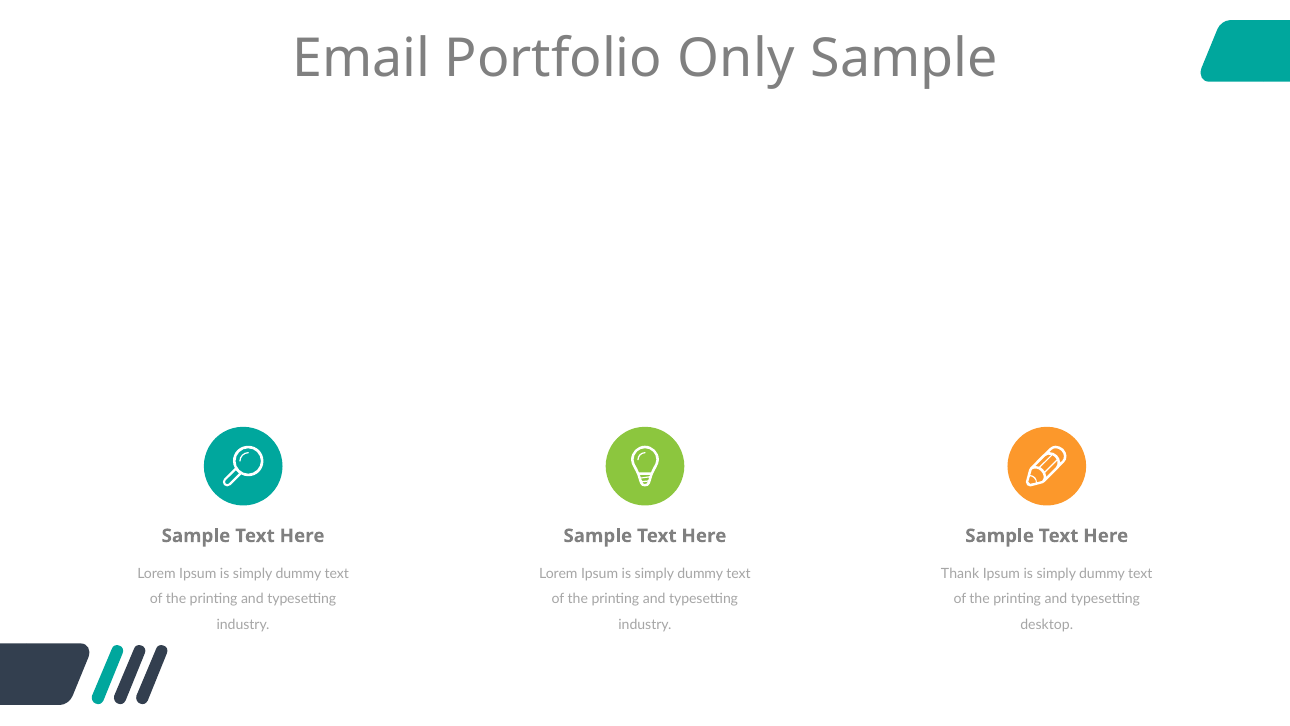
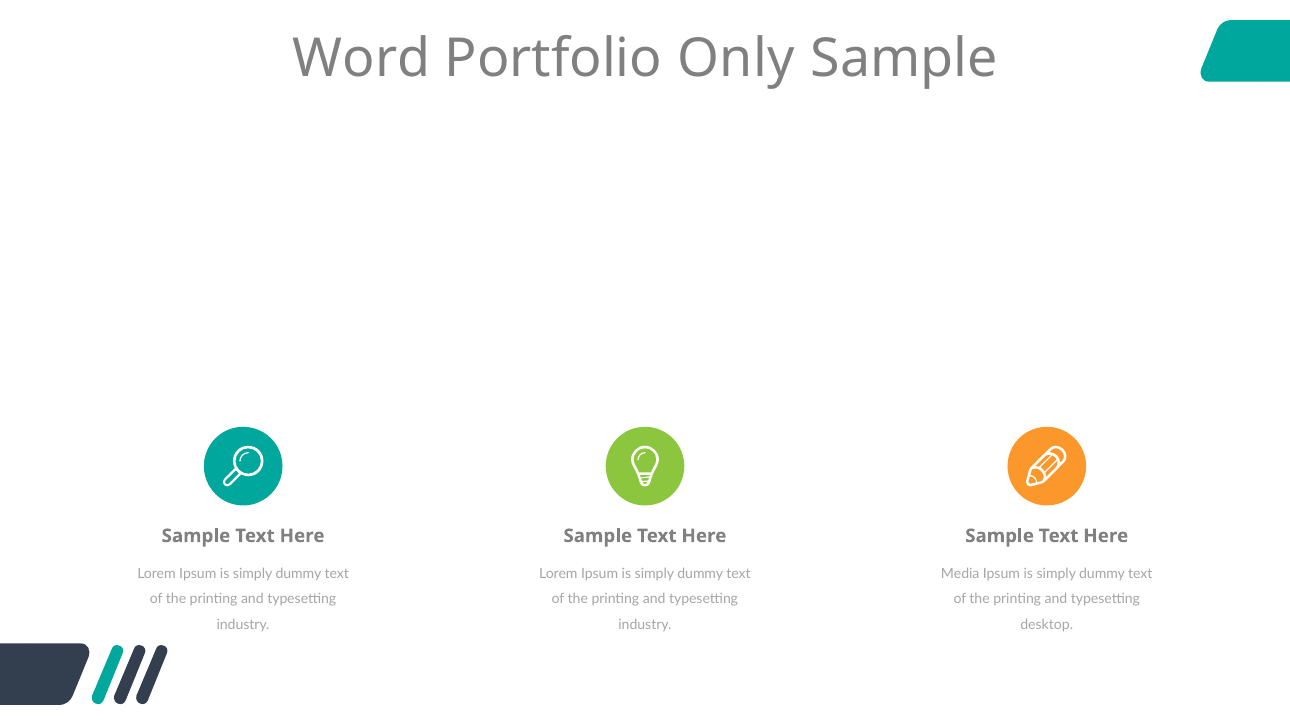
Email: Email -> Word
Thank: Thank -> Media
